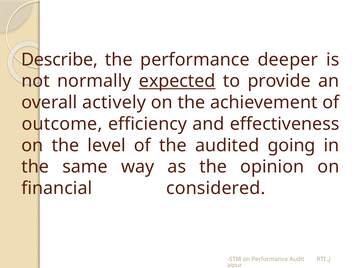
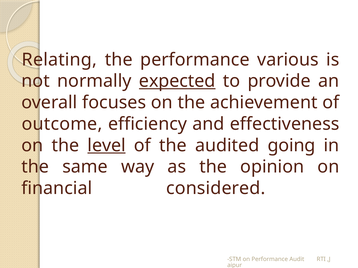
Describe: Describe -> Relating
deeper: deeper -> various
actively: actively -> focuses
level underline: none -> present
